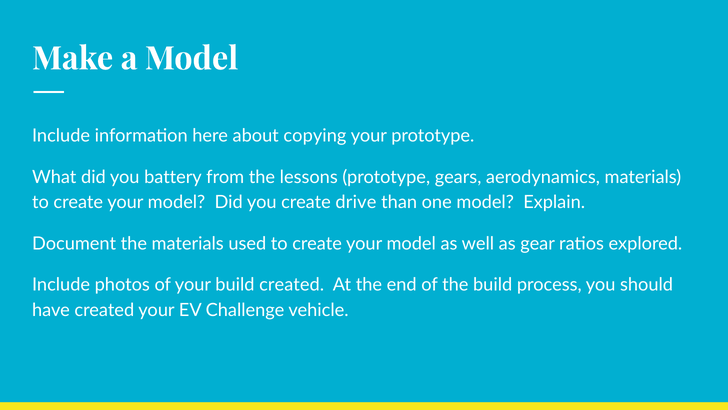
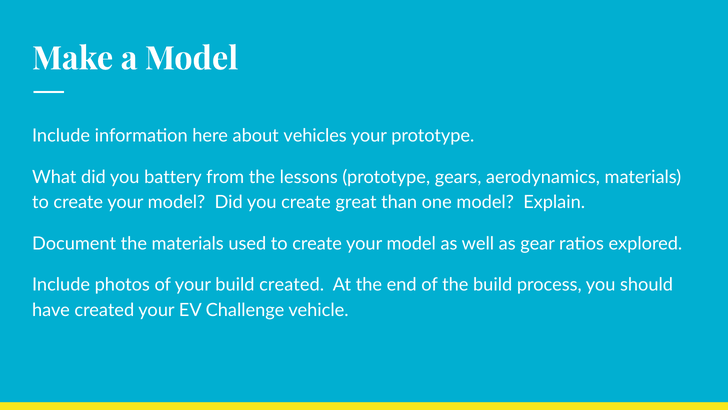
copying: copying -> vehicles
drive: drive -> great
